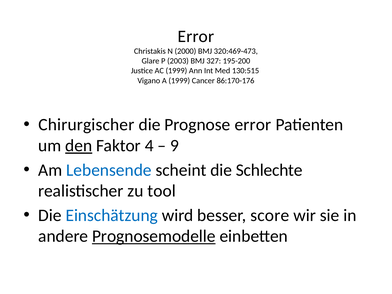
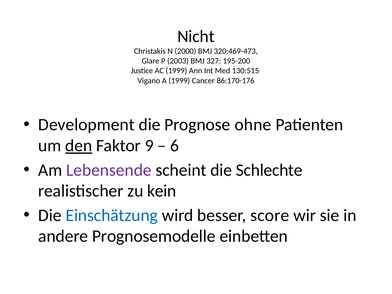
Error at (196, 36): Error -> Nicht
Chirurgischer: Chirurgischer -> Development
Prognose error: error -> ohne
4: 4 -> 9
9: 9 -> 6
Lebensende colour: blue -> purple
tool: tool -> kein
Prognosemodelle underline: present -> none
